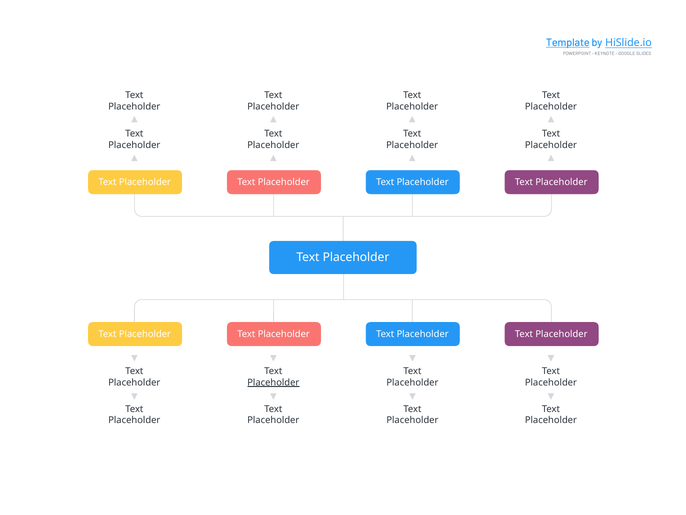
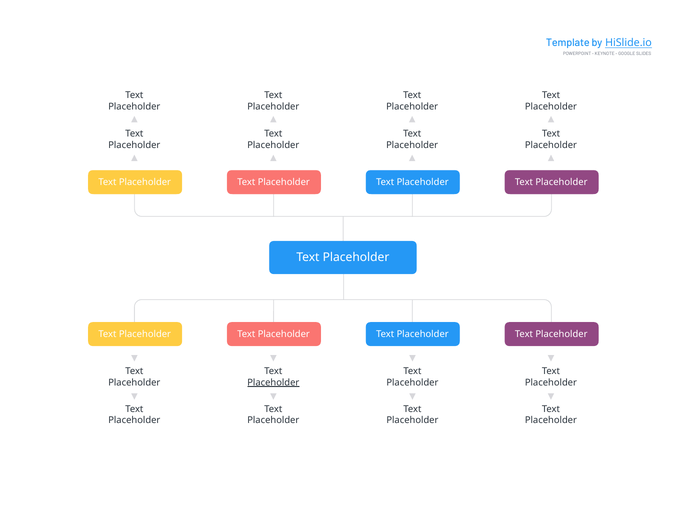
Template underline: present -> none
